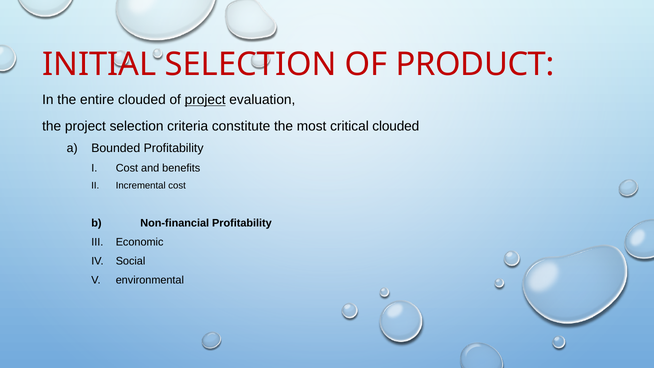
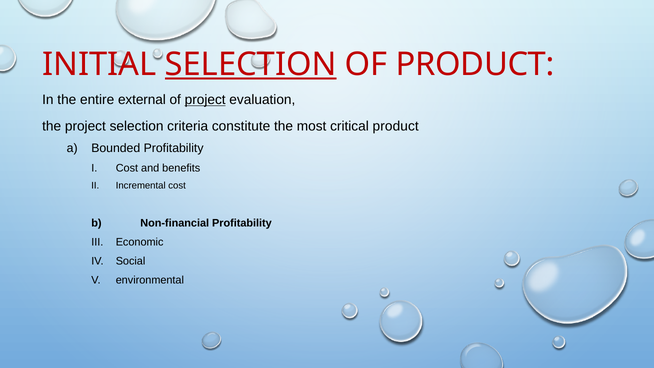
SELECTION at (251, 65) underline: none -> present
entire clouded: clouded -> external
critical clouded: clouded -> product
